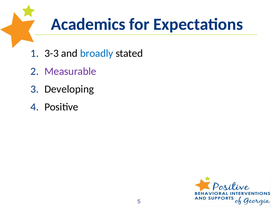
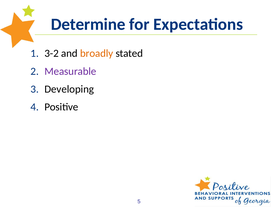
Academics: Academics -> Determine
3-3: 3-3 -> 3-2
broadly colour: blue -> orange
